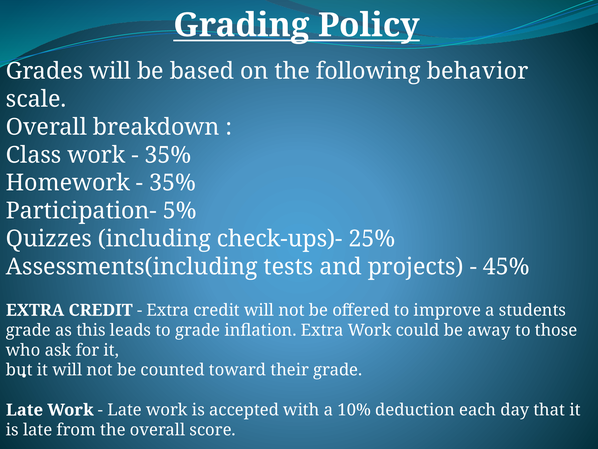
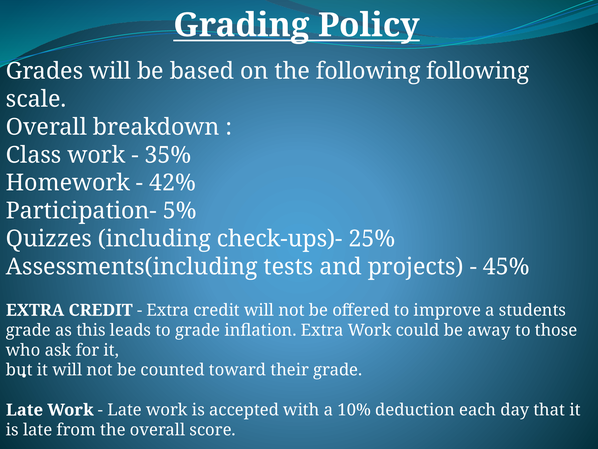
following behavior: behavior -> following
35% at (173, 183): 35% -> 42%
